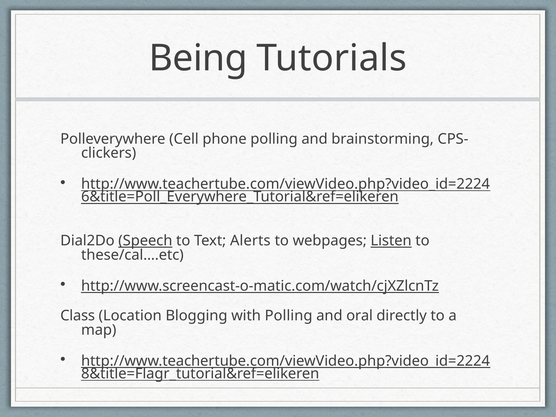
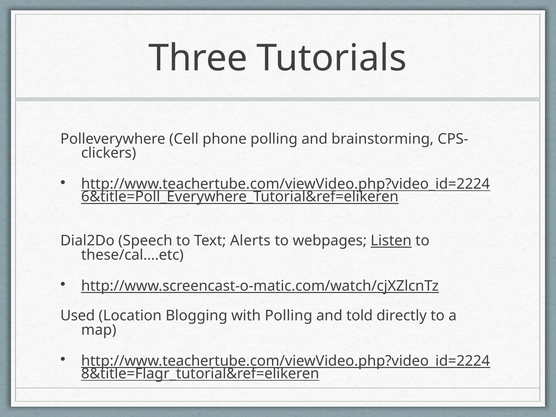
Being: Being -> Three
Speech underline: present -> none
Class: Class -> Used
oral: oral -> told
